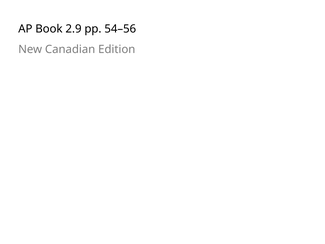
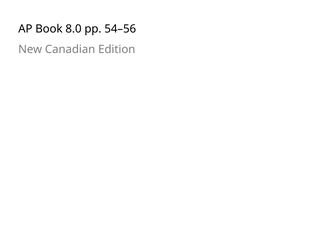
2.9: 2.9 -> 8.0
